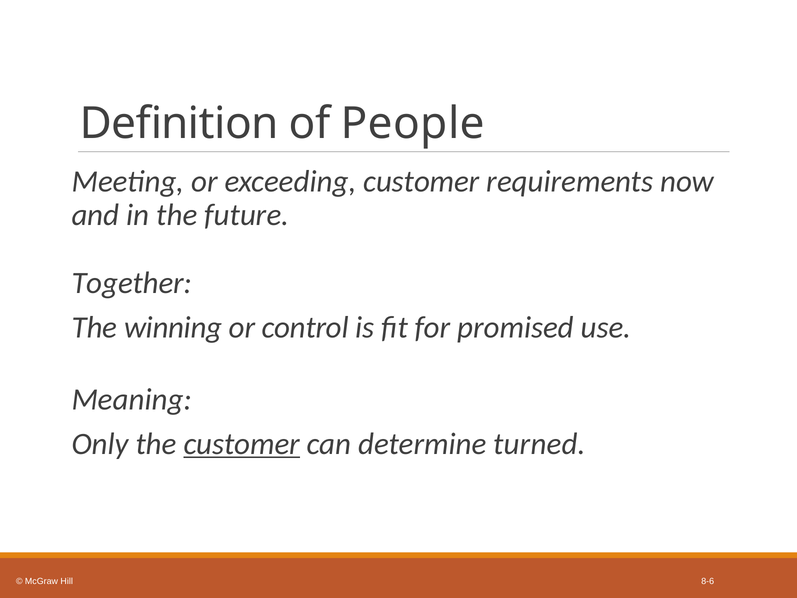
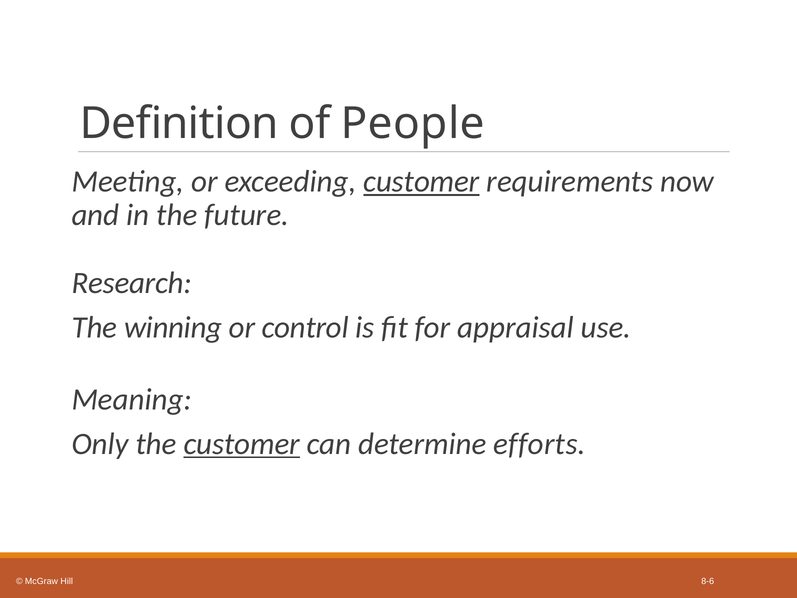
customer at (421, 181) underline: none -> present
Together: Together -> Research
promised: promised -> appraisal
turned: turned -> efforts
